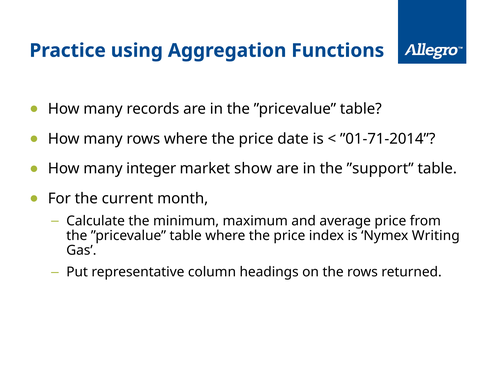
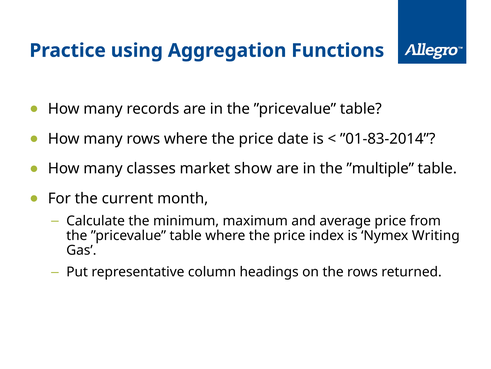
”01-71-2014: ”01-71-2014 -> ”01-83-2014
integer: integer -> classes
”support: ”support -> ”multiple
